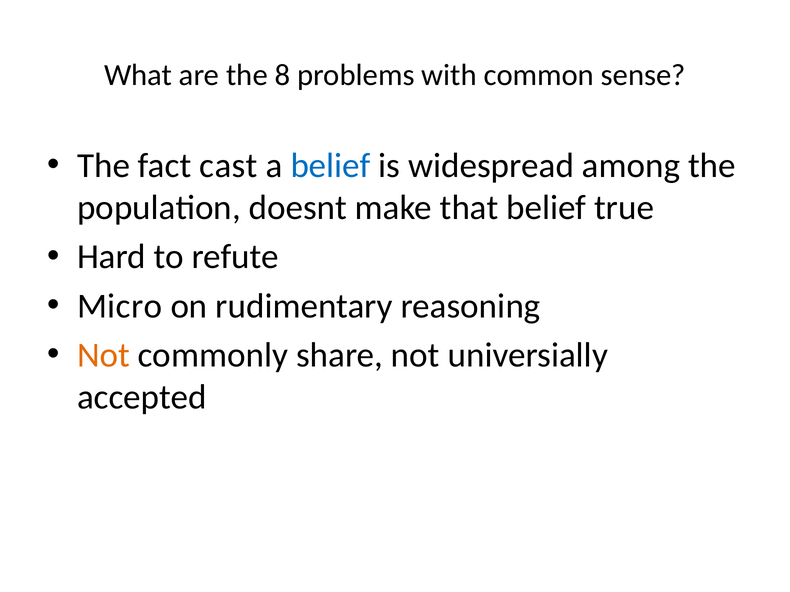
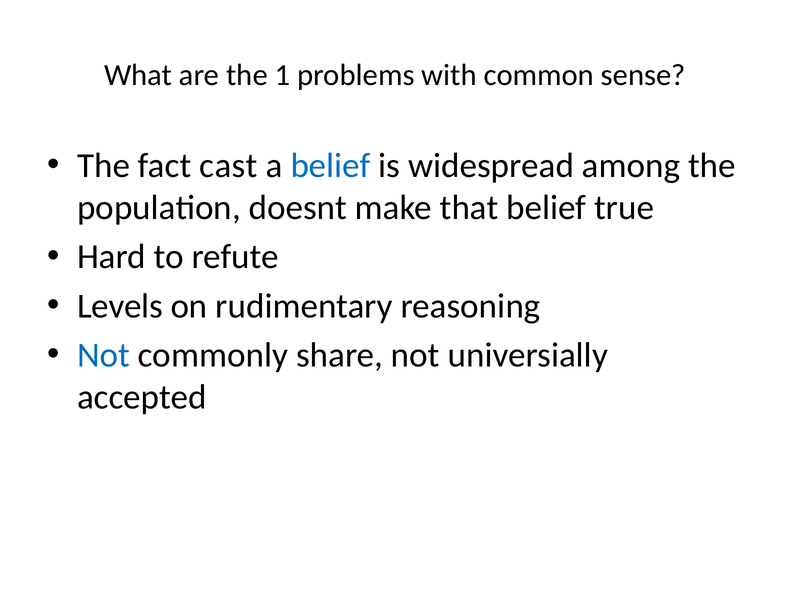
8: 8 -> 1
Micro: Micro -> Levels
Not at (103, 355) colour: orange -> blue
